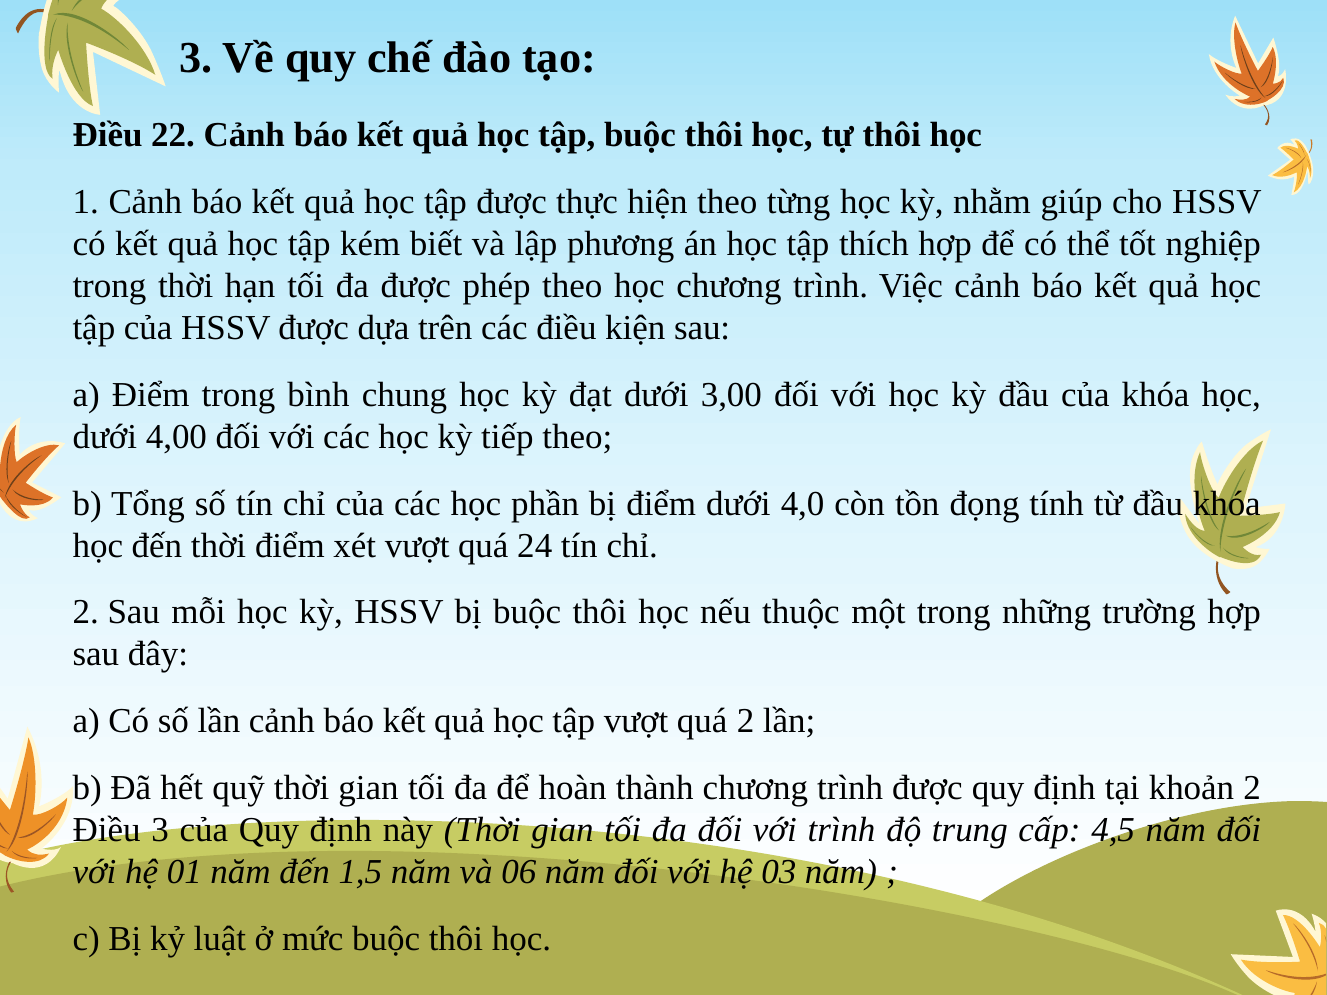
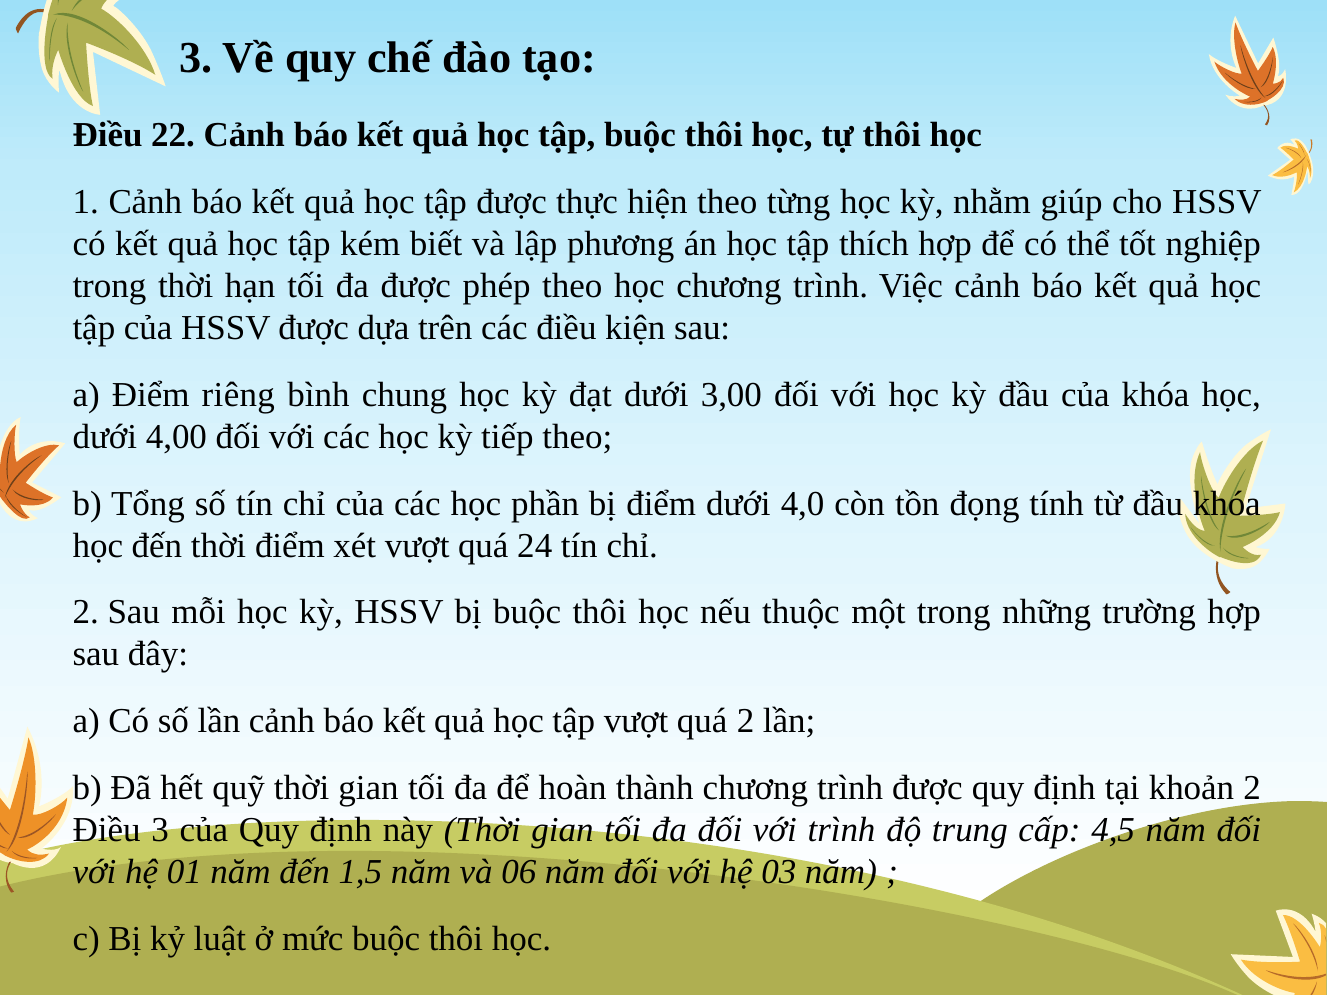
Điểm trong: trong -> riêng
